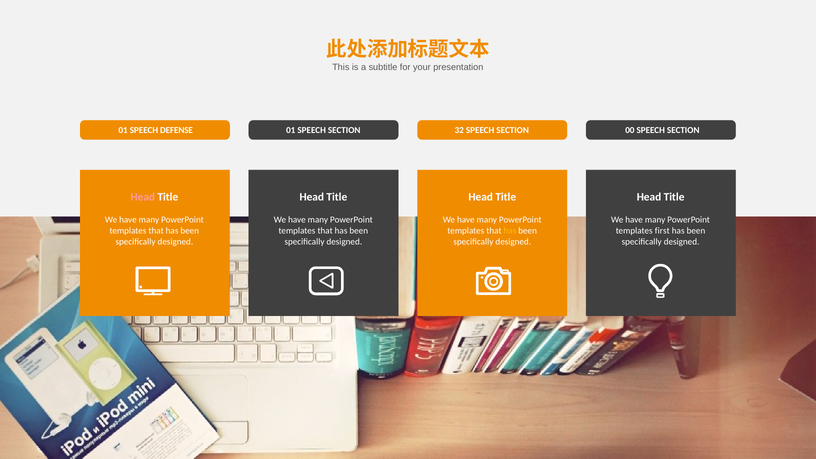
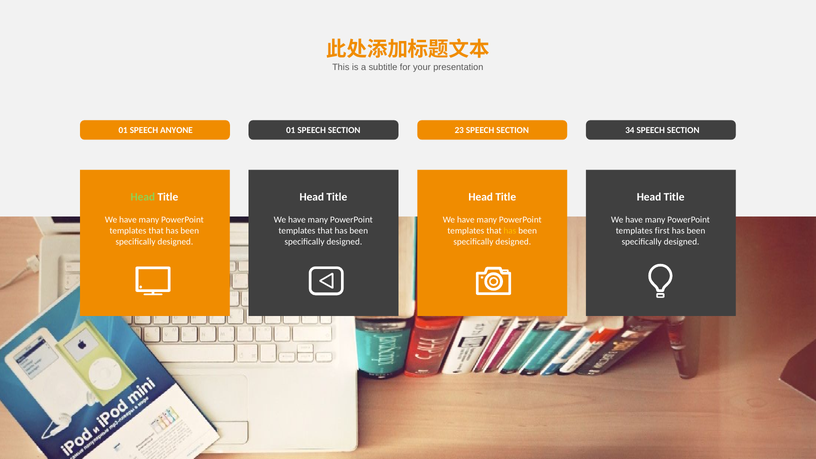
DEFENSE: DEFENSE -> ANYONE
32: 32 -> 23
00: 00 -> 34
Head at (143, 197) colour: pink -> light green
